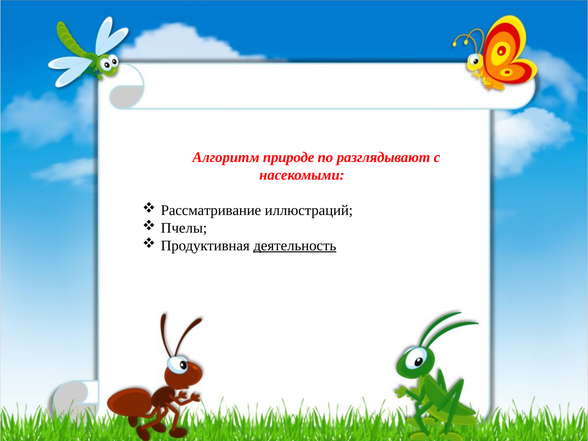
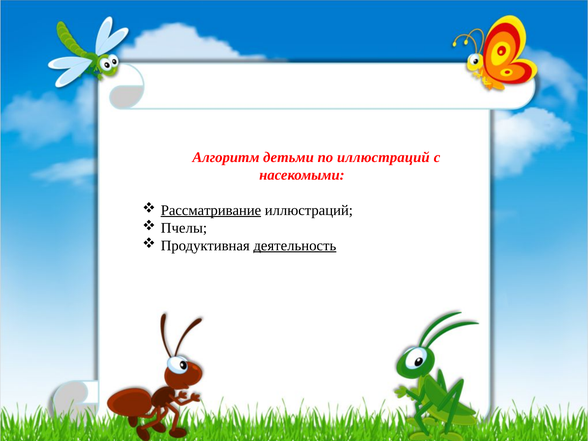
природе: природе -> детьми
по разглядывают: разглядывают -> иллюстраций
Рассматривание underline: none -> present
